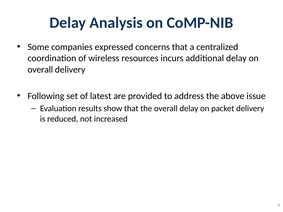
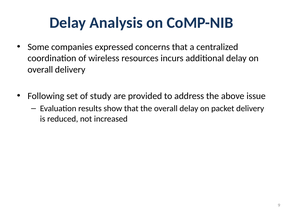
latest: latest -> study
